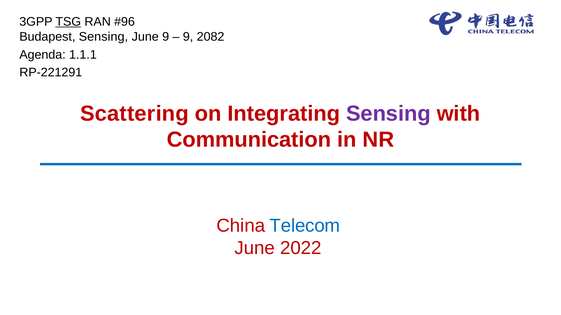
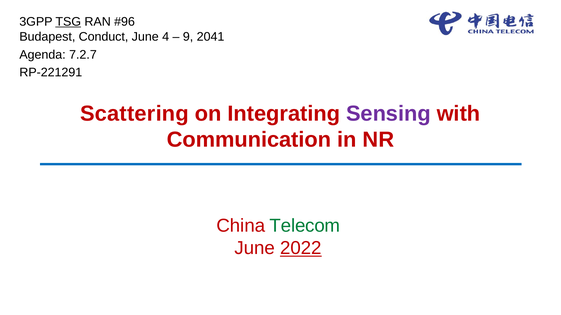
Budapest Sensing: Sensing -> Conduct
June 9: 9 -> 4
2082: 2082 -> 2041
1.1.1: 1.1.1 -> 7.2.7
Telecom colour: blue -> green
2022 underline: none -> present
